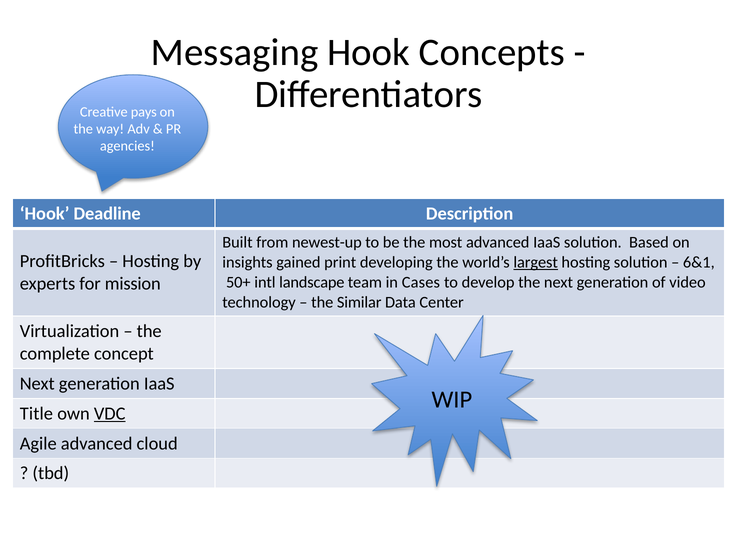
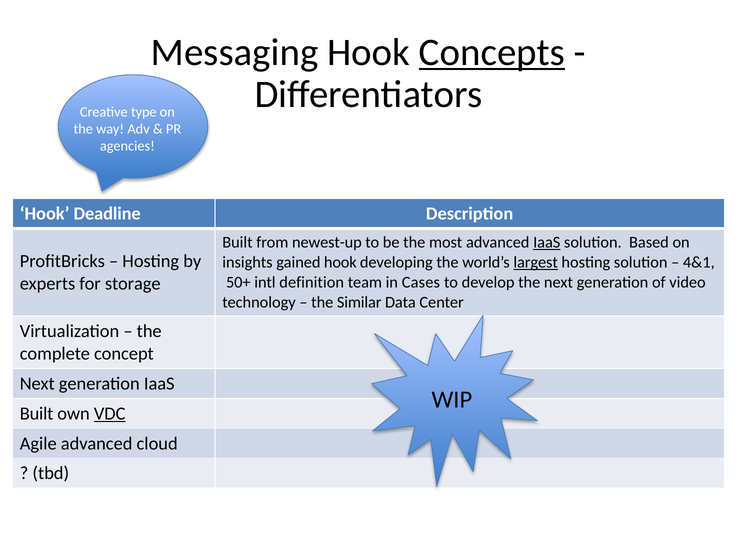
Concepts underline: none -> present
pays: pays -> type
IaaS at (547, 242) underline: none -> present
gained print: print -> hook
6&1: 6&1 -> 4&1
landscape: landscape -> definition
mission: mission -> storage
Title at (36, 413): Title -> Built
